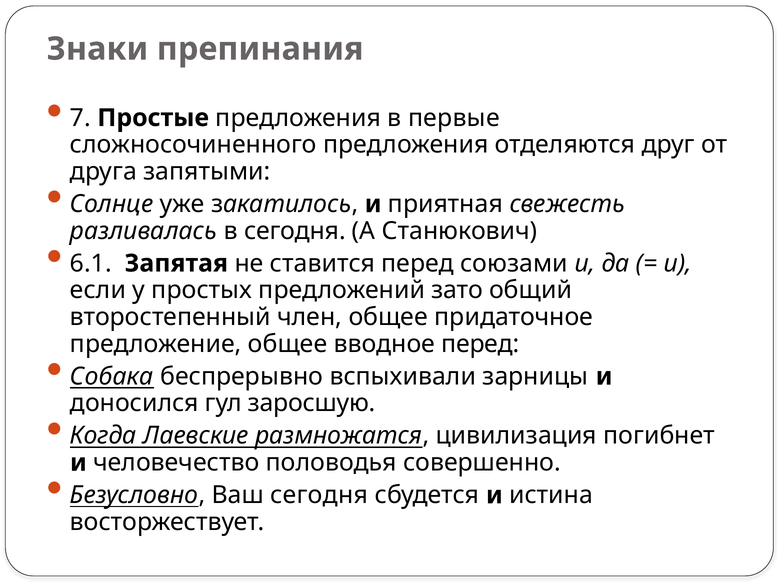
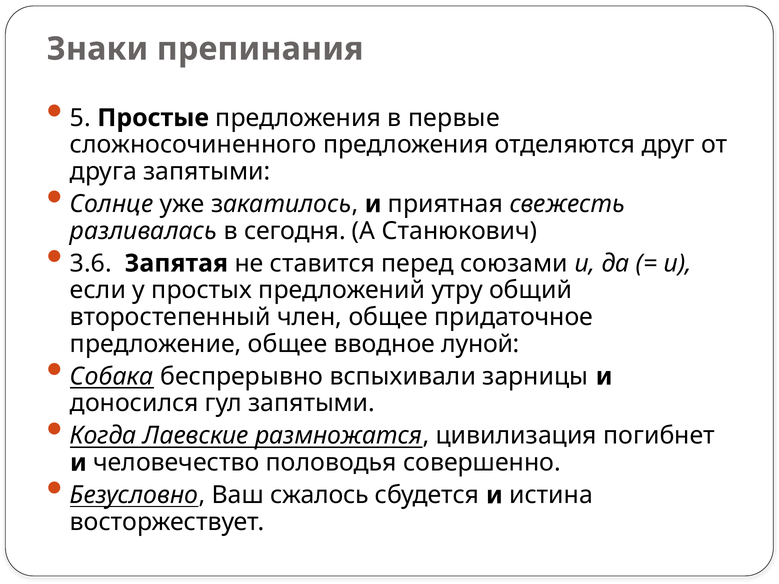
7: 7 -> 5
6.1: 6.1 -> 3.6
зато: зато -> утру
вводное перед: перед -> луной
гул заросшую: заросшую -> запятыми
Ваш сегодня: сегодня -> сжалось
